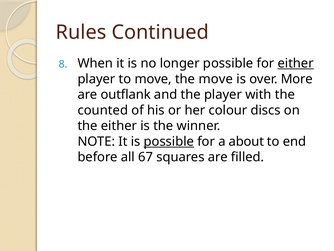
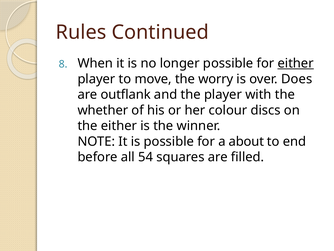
the move: move -> worry
More: More -> Does
counted: counted -> whether
possible at (169, 141) underline: present -> none
67: 67 -> 54
